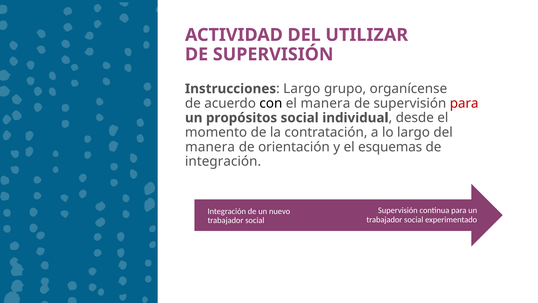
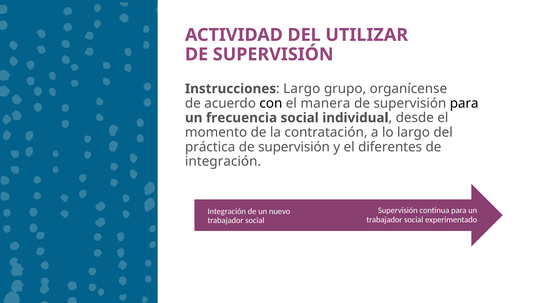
para at (464, 103) colour: red -> black
propósitos: propósitos -> frecuencia
manera at (210, 147): manera -> práctica
orientación at (294, 147): orientación -> supervisión
esquemas: esquemas -> diferentes
